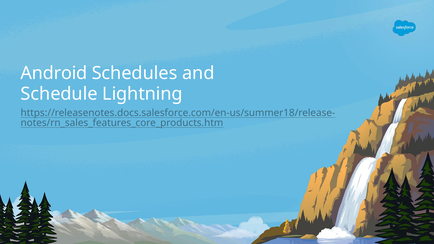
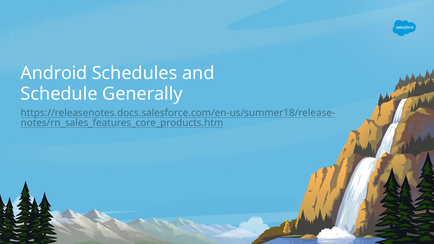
Lightning: Lightning -> Generally
